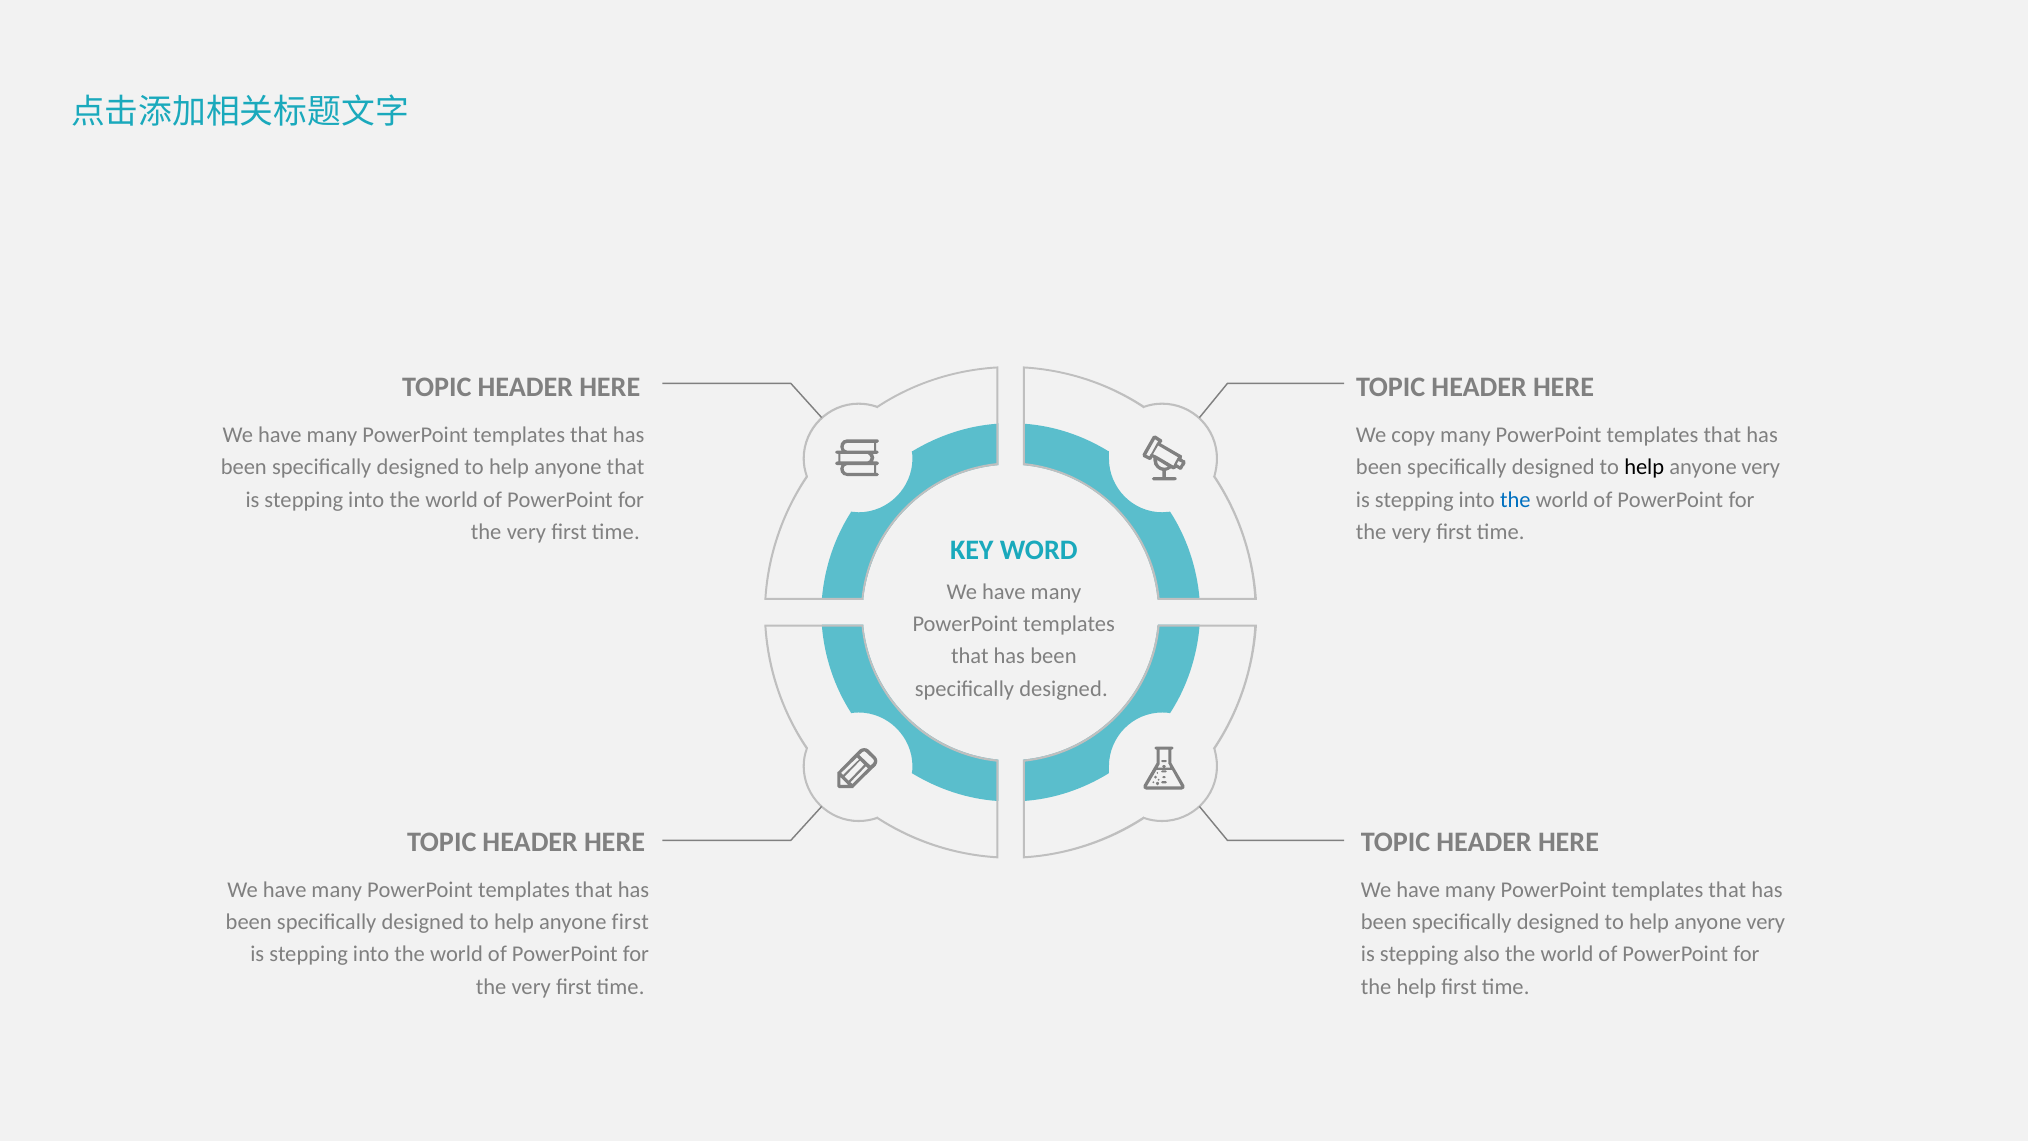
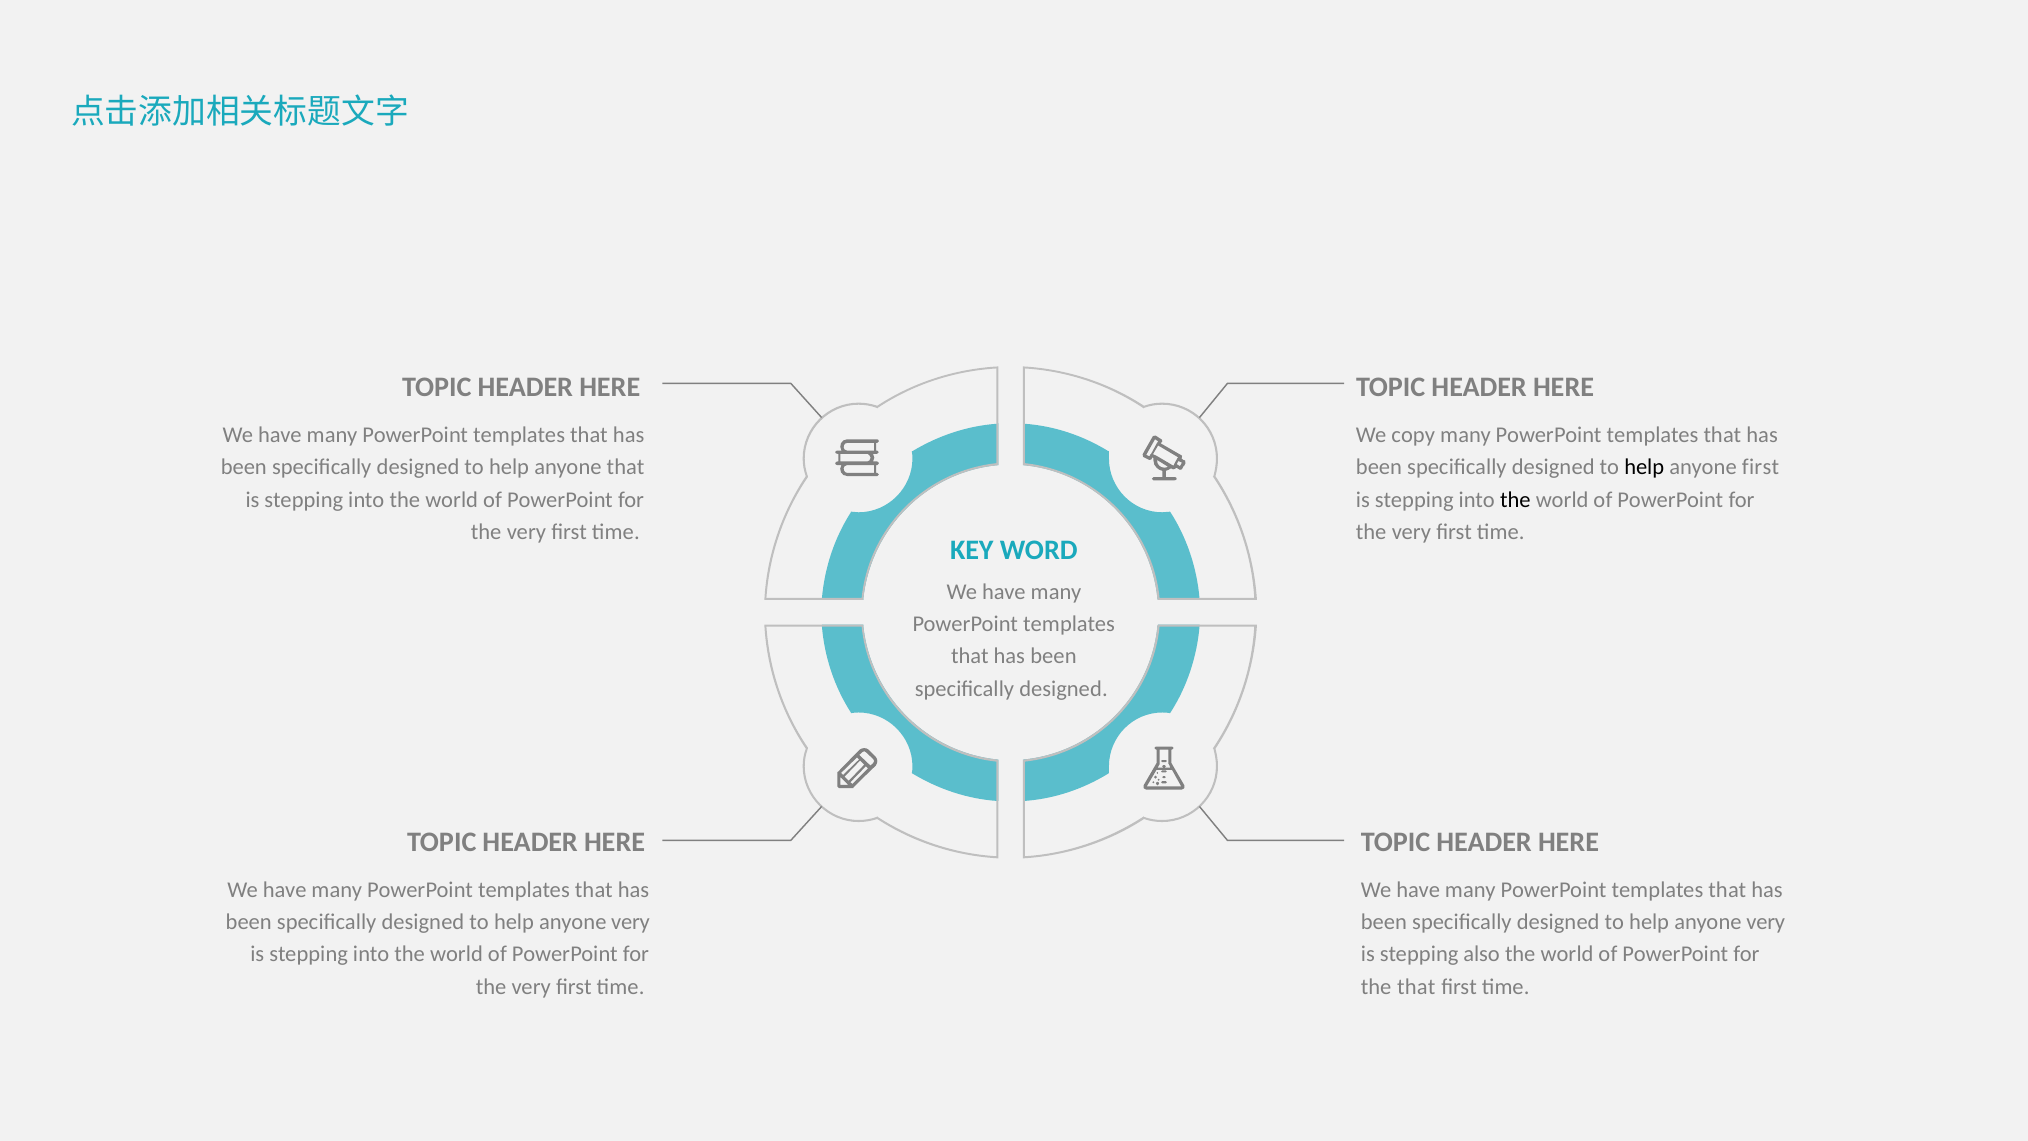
very at (1761, 467): very -> first
the at (1515, 500) colour: blue -> black
first at (630, 922): first -> very
the help: help -> that
